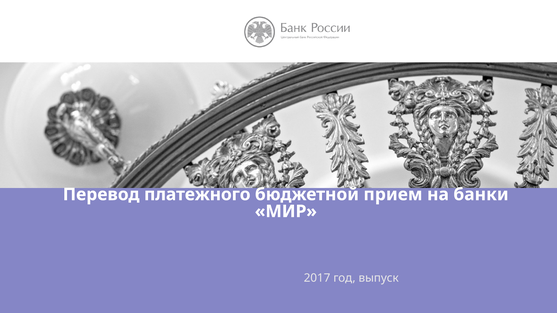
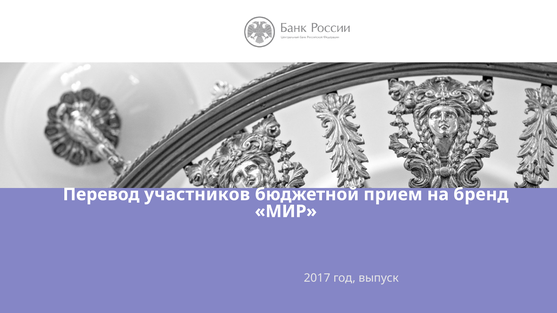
платежного: платежного -> участников
банки: банки -> бренд
